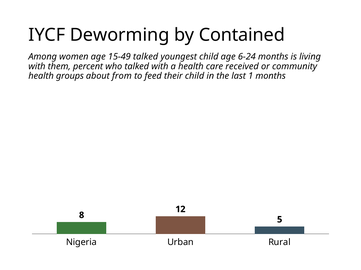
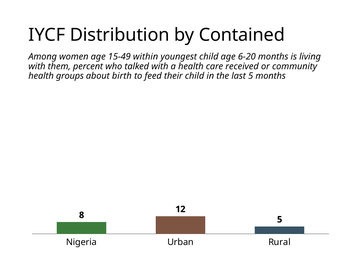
Deworming: Deworming -> Distribution
15-49 talked: talked -> within
6-24: 6-24 -> 6-20
from: from -> birth
last 1: 1 -> 5
